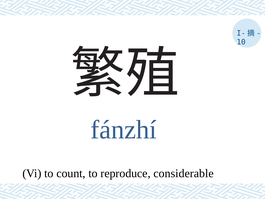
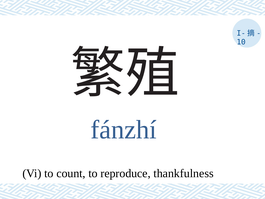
considerable: considerable -> thankfulness
